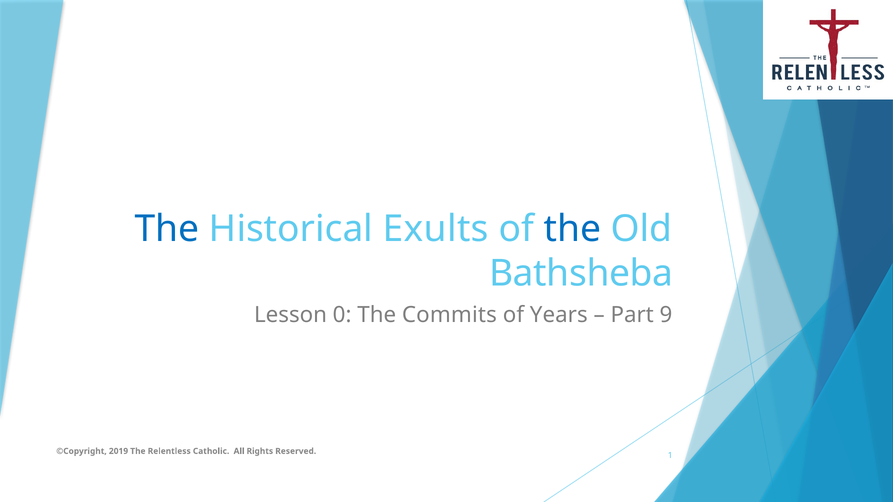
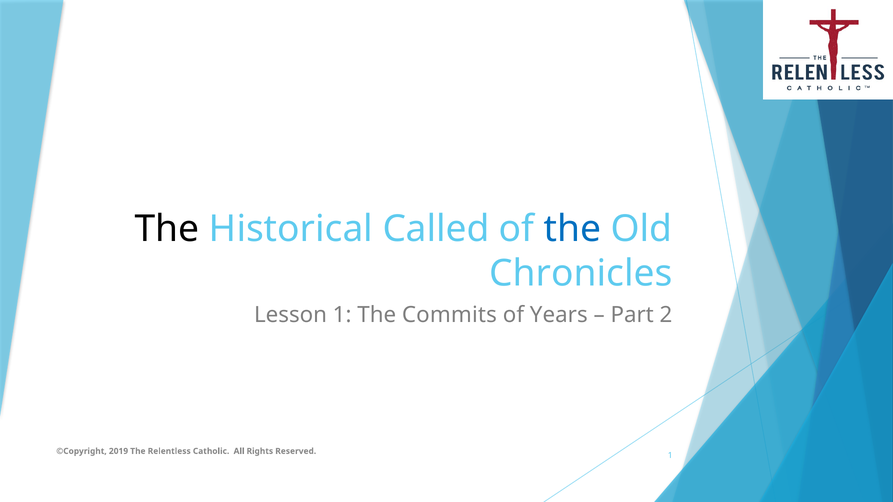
The at (167, 229) colour: blue -> black
Exults: Exults -> Called
Bathsheba: Bathsheba -> Chronicles
Lesson 0: 0 -> 1
9: 9 -> 2
